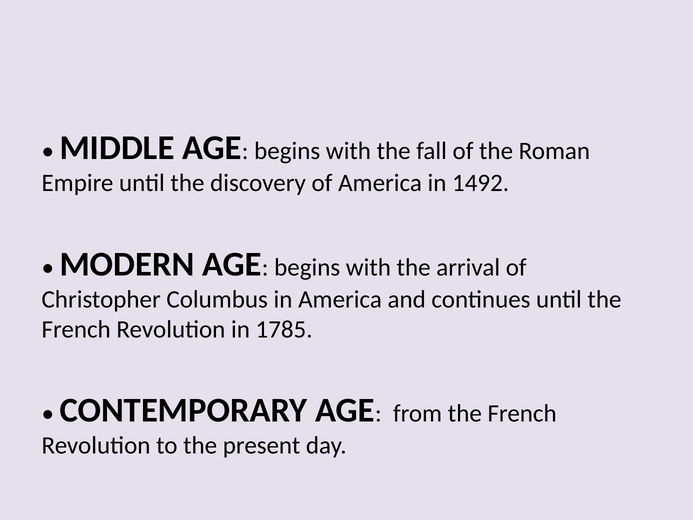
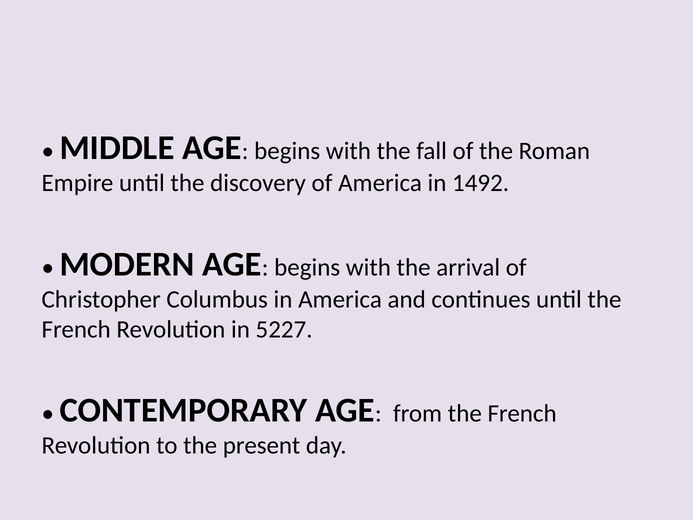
1785: 1785 -> 5227
